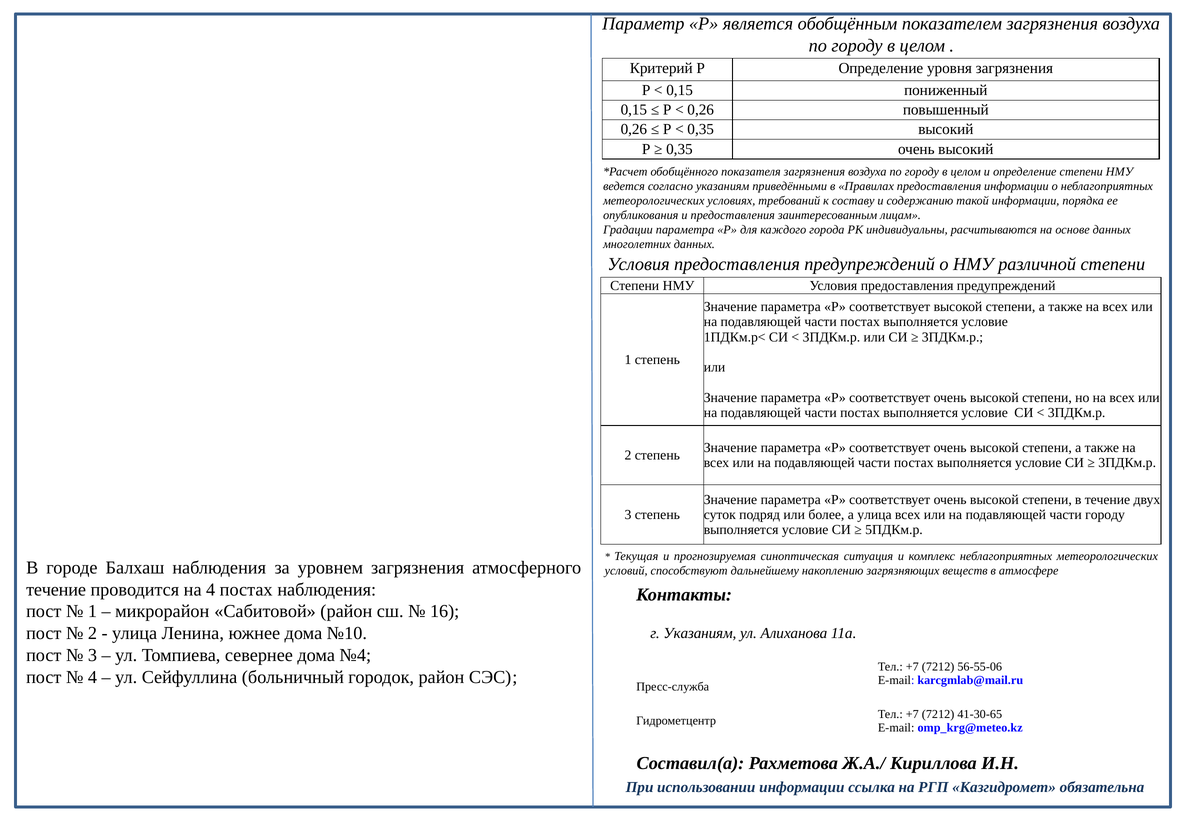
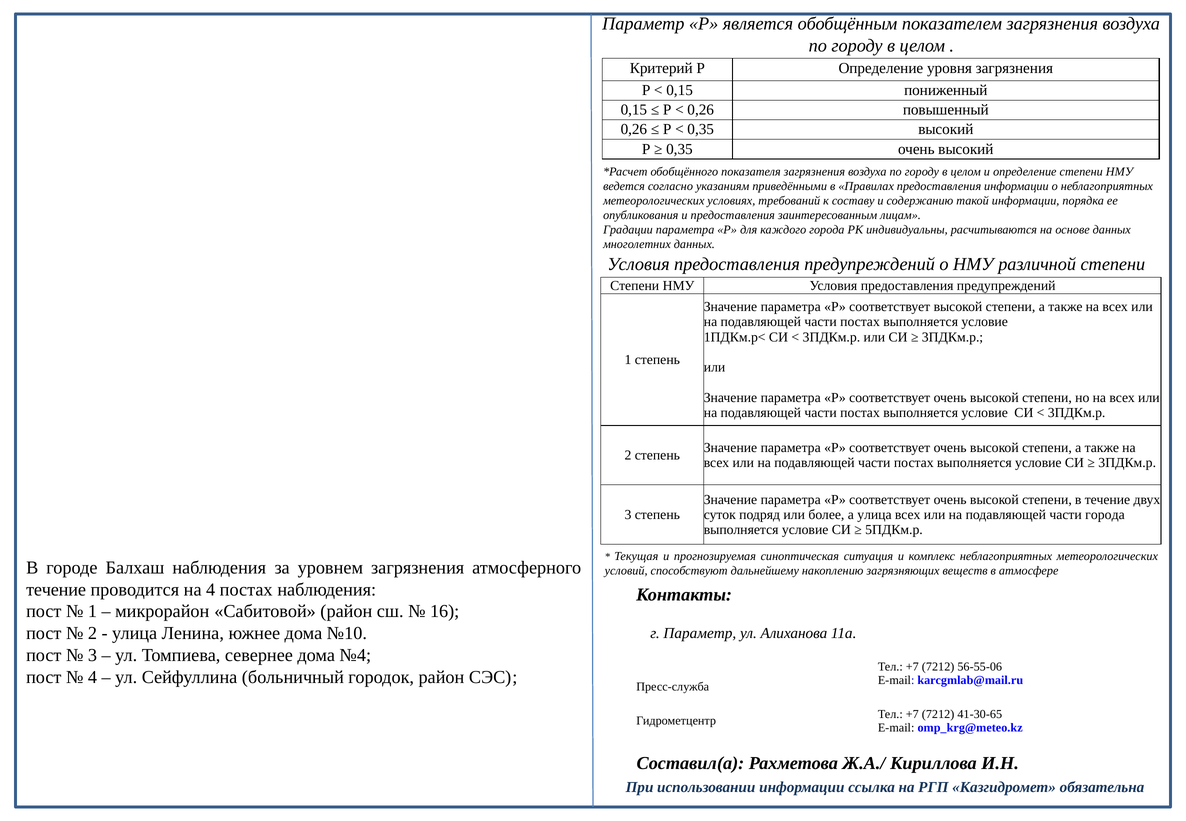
части городу: городу -> города
г Указаниям: Указаниям -> Параметр
